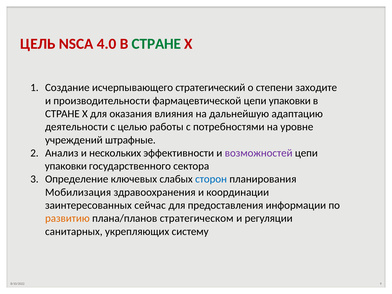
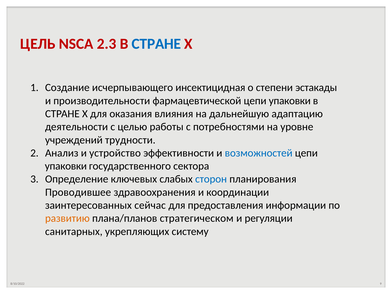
4.0: 4.0 -> 2.3
СТРАНЕ at (156, 44) colour: green -> blue
стратегический: стратегический -> инсектицидная
заходите: заходите -> эстакады
штрафные: штрафные -> трудности
нескольких: нескольких -> устройство
возможностей colour: purple -> blue
Мобилизация: Мобилизация -> Проводившее
